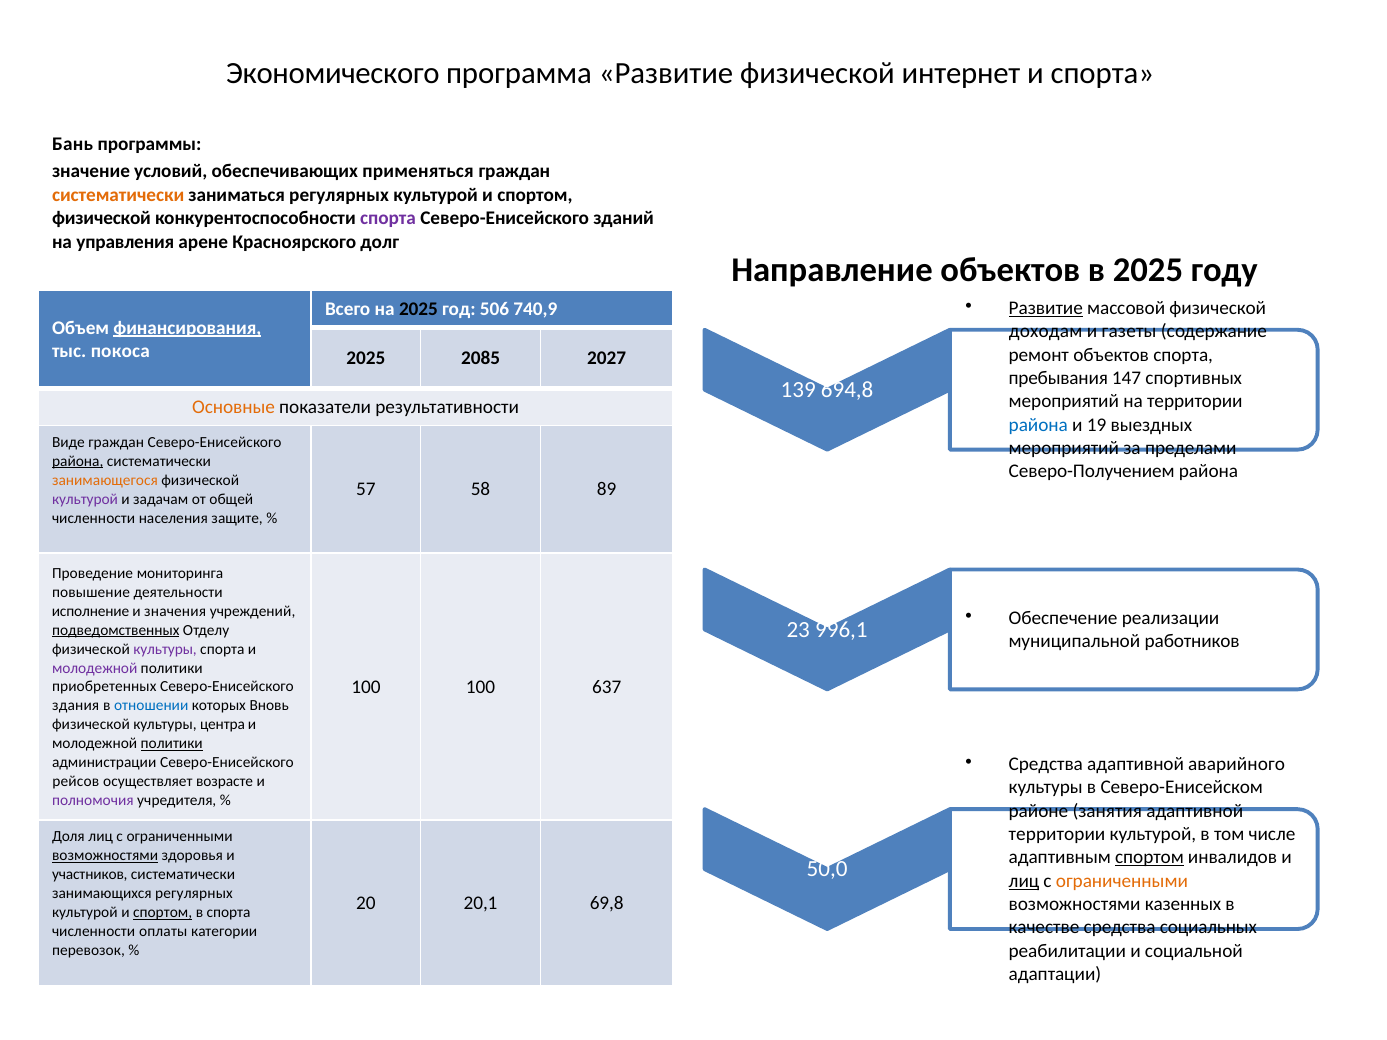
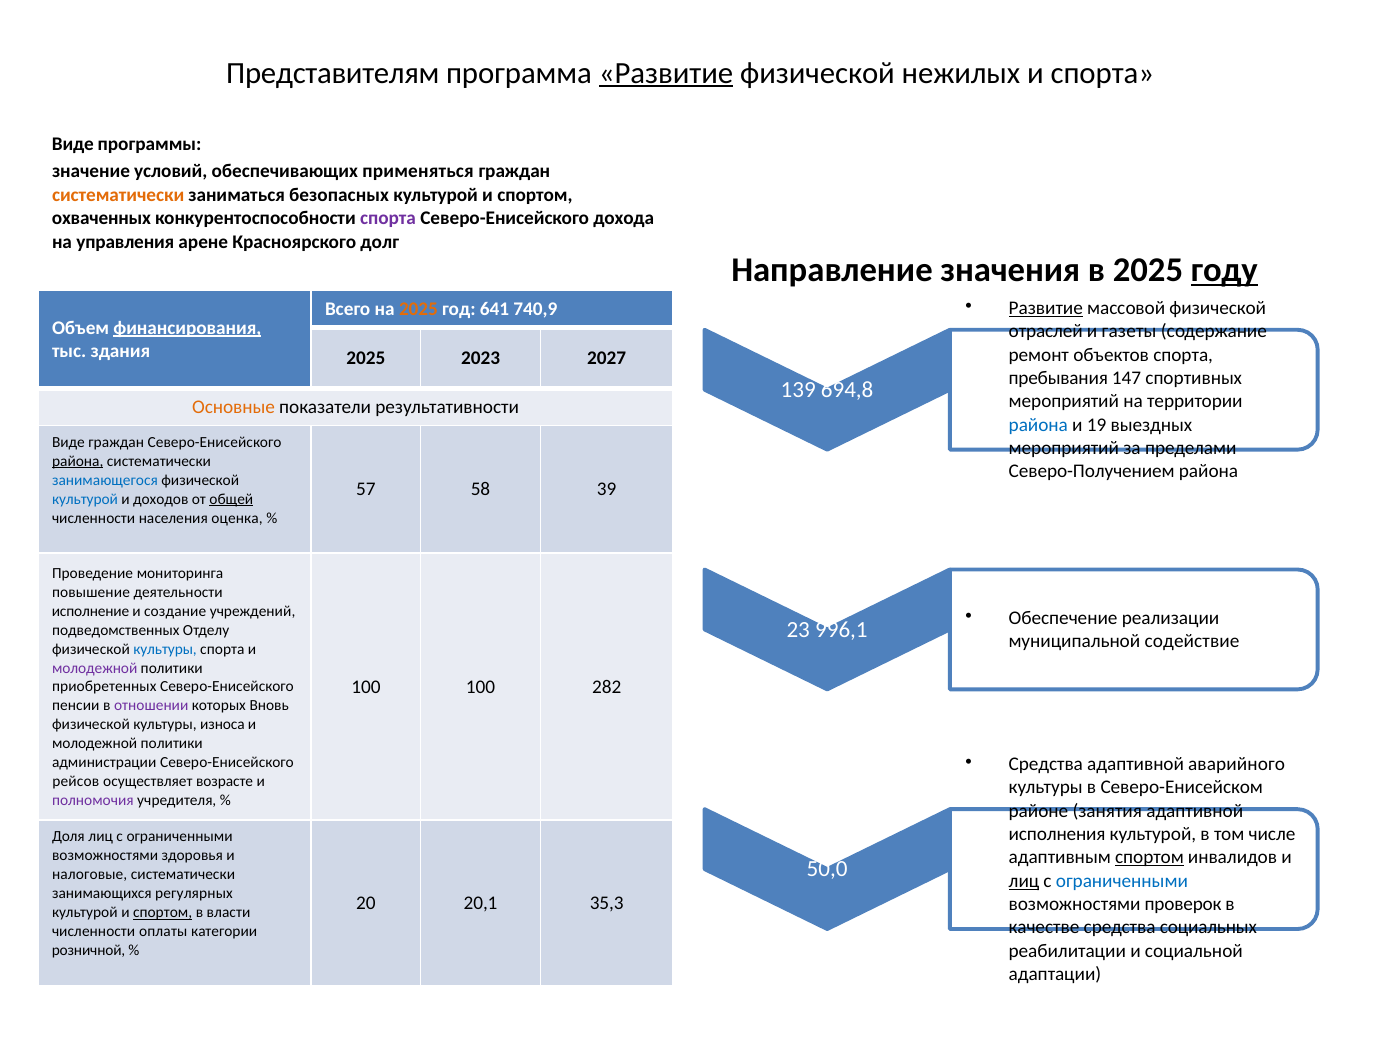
Экономического: Экономического -> Представителям
Развитие at (666, 73) underline: none -> present
интернет: интернет -> нежилых
Бань at (73, 144): Бань -> Виде
заниматься регулярных: регулярных -> безопасных
физической at (101, 218): физической -> охваченных
зданий: зданий -> дохода
Направление объектов: объектов -> значения
году underline: none -> present
2025 at (418, 309) colour: black -> orange
506: 506 -> 641
доходам: доходам -> отраслей
покоса: покоса -> здания
2085: 2085 -> 2023
занимающегося colour: orange -> blue
89: 89 -> 39
культурой at (85, 499) colour: purple -> blue
задачам: задачам -> доходов
общей underline: none -> present
защите: защите -> оценка
значения: значения -> создание
подведомственных underline: present -> none
работников: работников -> содействие
культуры at (165, 649) colour: purple -> blue
637: 637 -> 282
здания: здания -> пенсии
отношении colour: blue -> purple
центра: центра -> износа
политики at (172, 744) underline: present -> none
территории at (1057, 834): территории -> исполнения
возможностями at (105, 856) underline: present -> none
участников: участников -> налоговые
ограниченными at (1122, 881) colour: orange -> blue
69,8: 69,8 -> 35,3
казенных: казенных -> проверок
в спорта: спорта -> власти
перевозок: перевозок -> розничной
